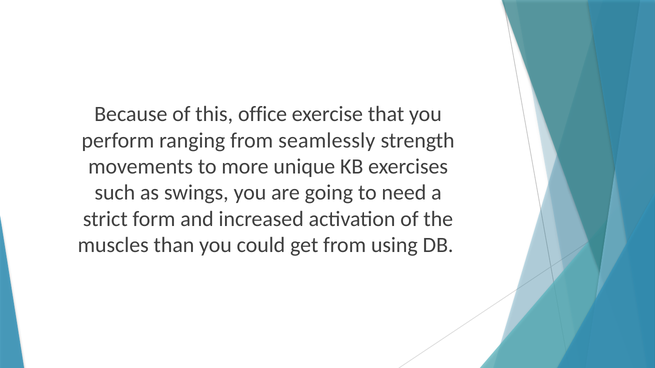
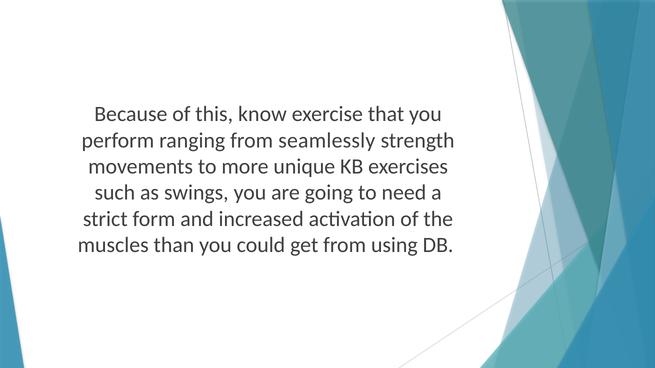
office: office -> know
